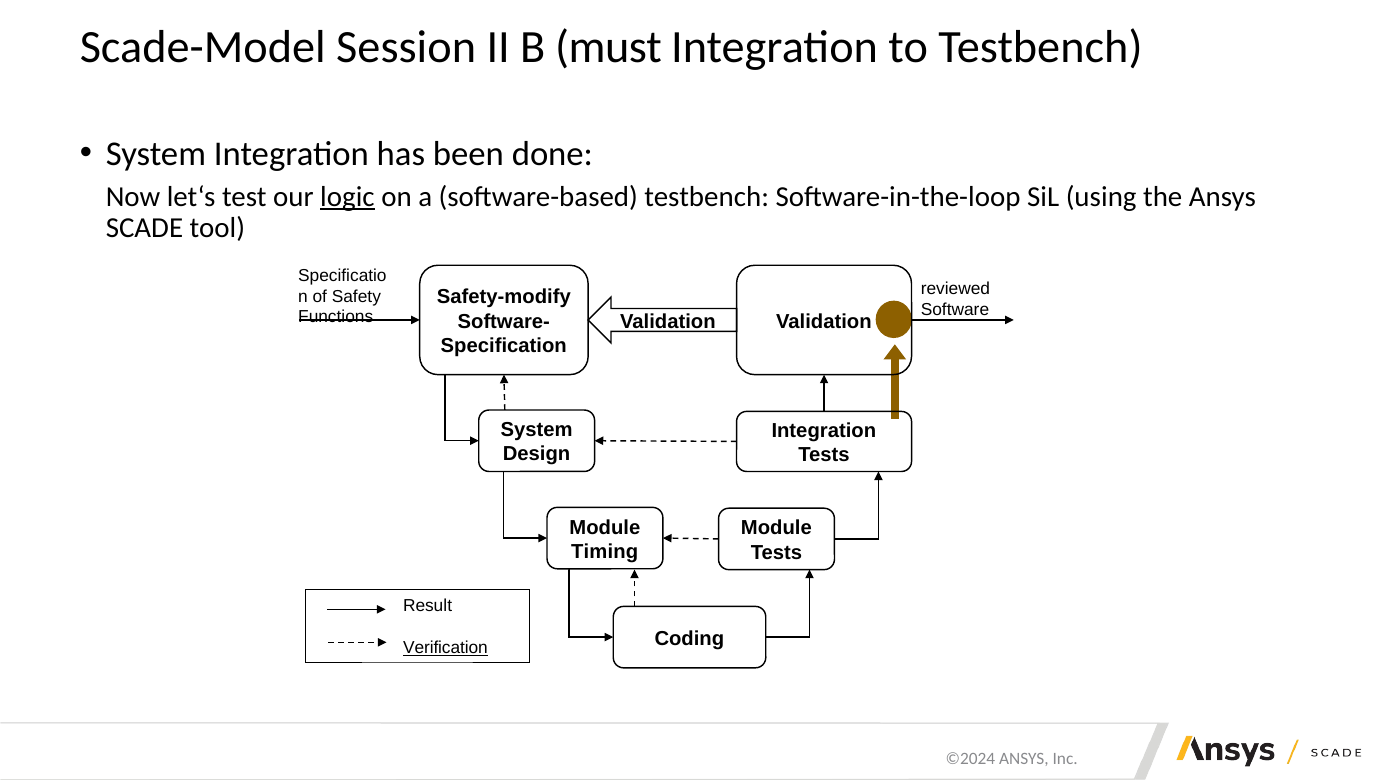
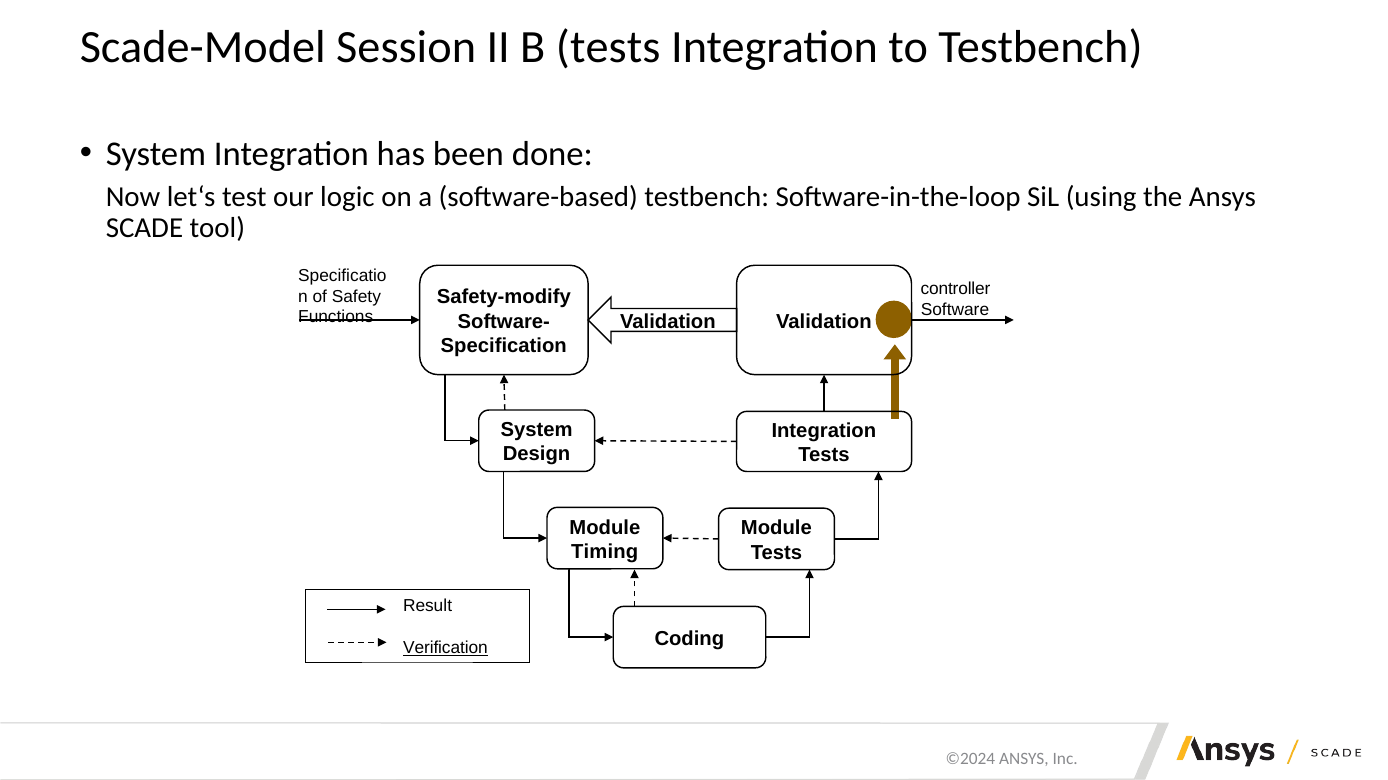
B must: must -> tests
logic underline: present -> none
reviewed: reviewed -> controller
